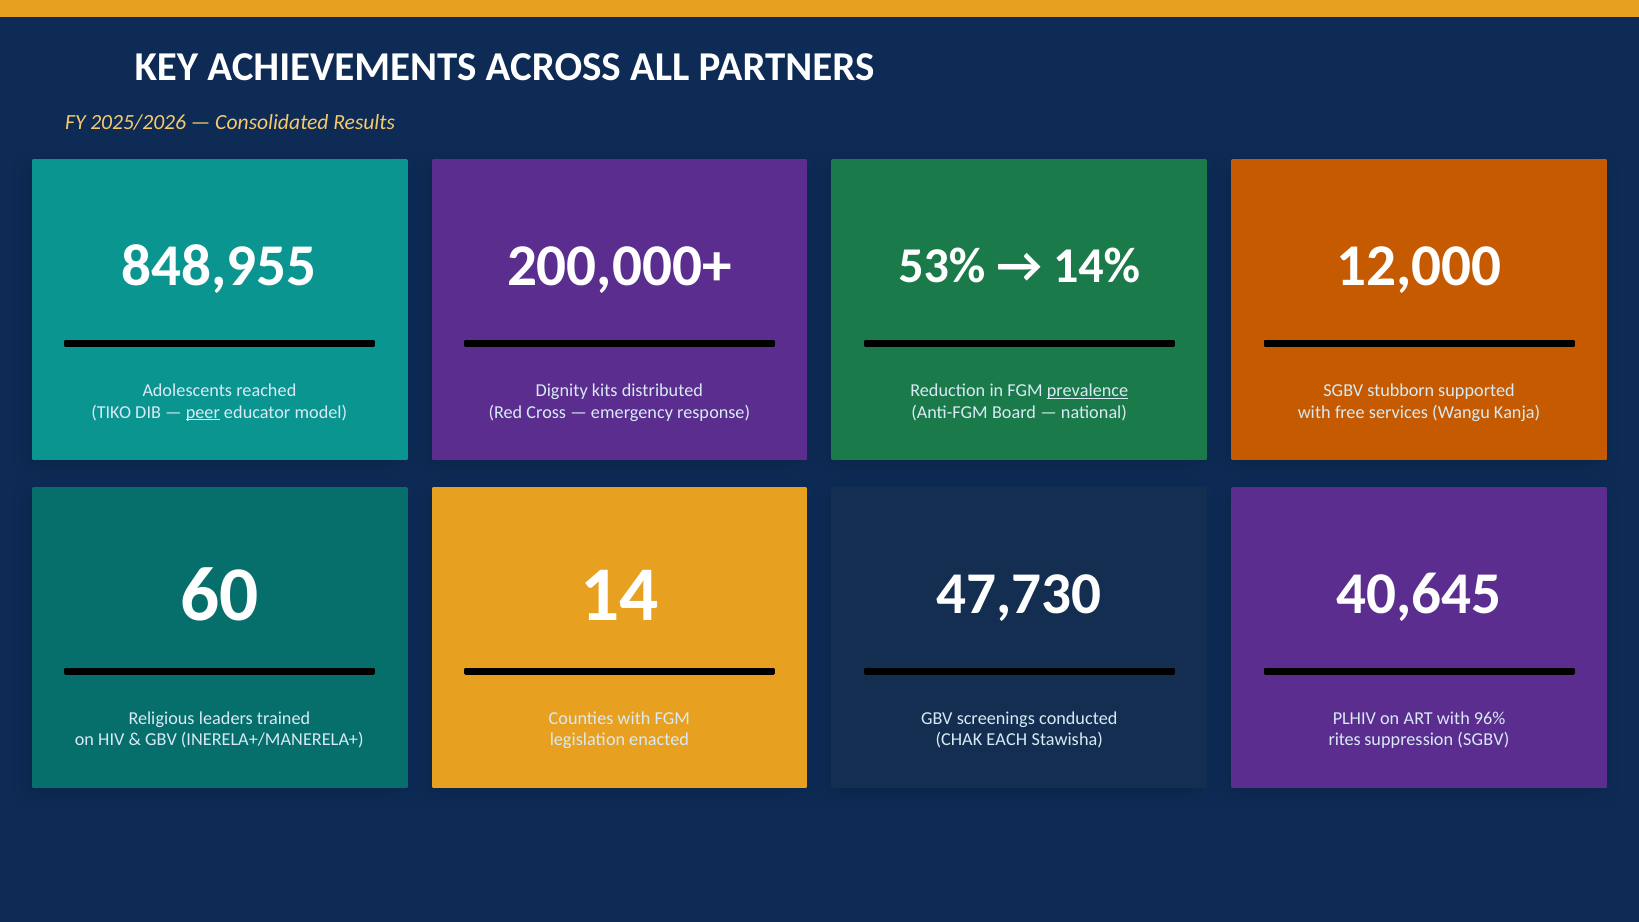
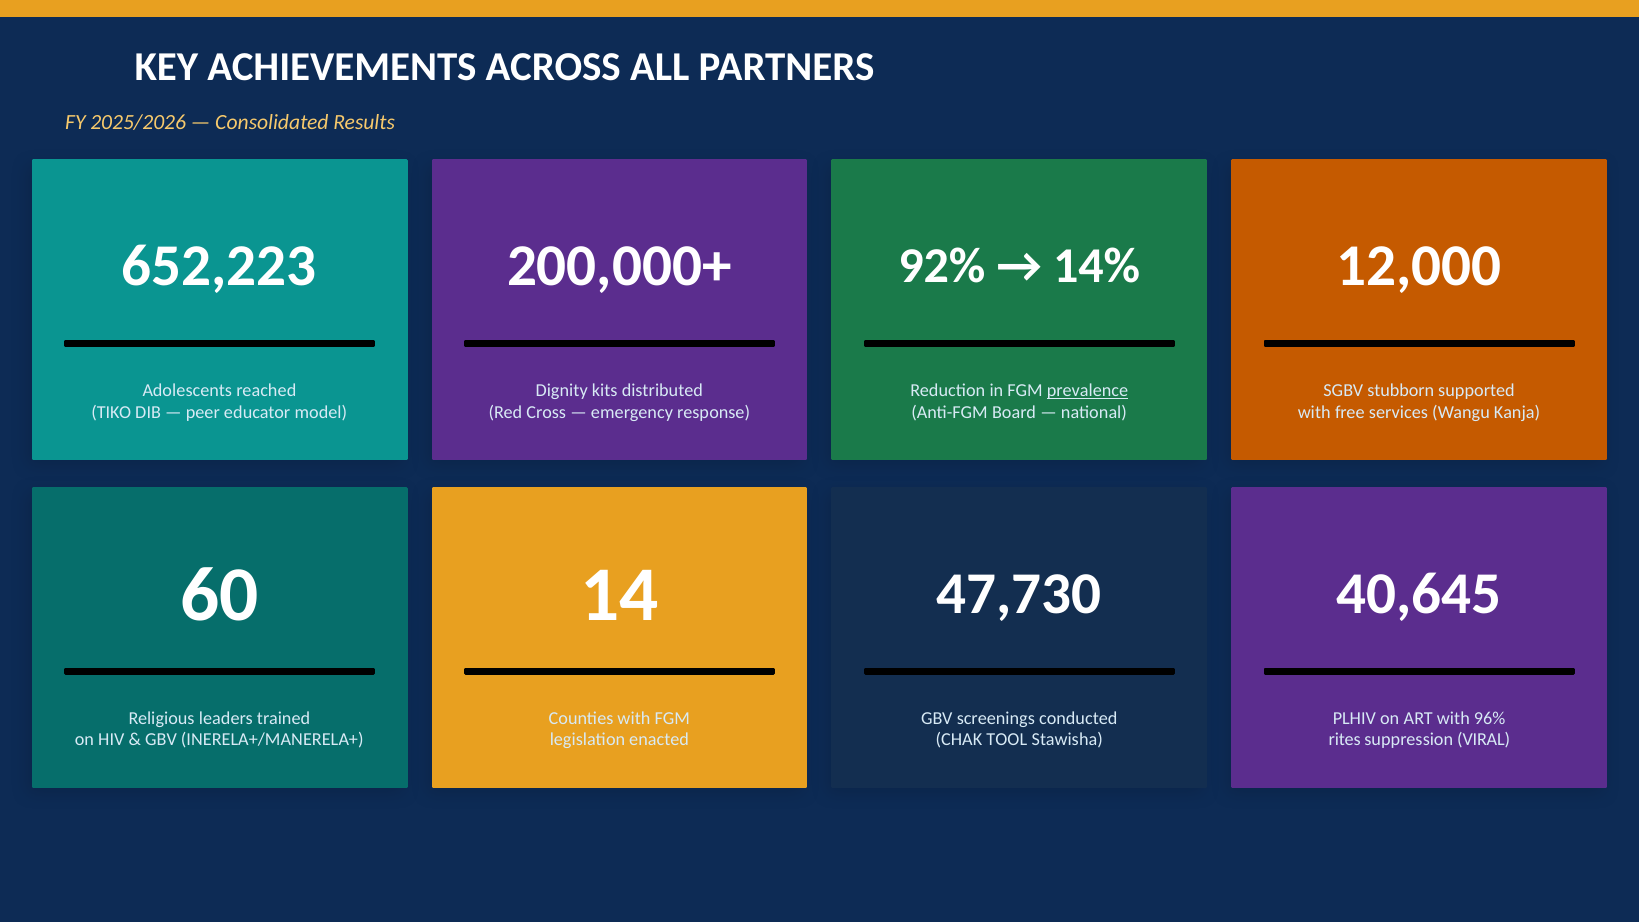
848,955: 848,955 -> 652,223
53%: 53% -> 92%
peer underline: present -> none
EACH: EACH -> TOOL
suppression SGBV: SGBV -> VIRAL
